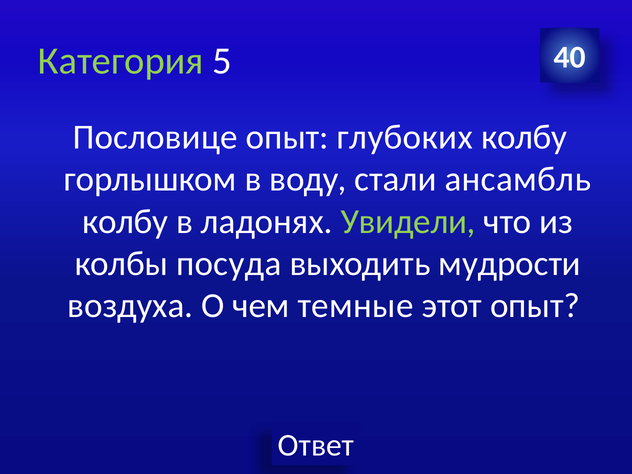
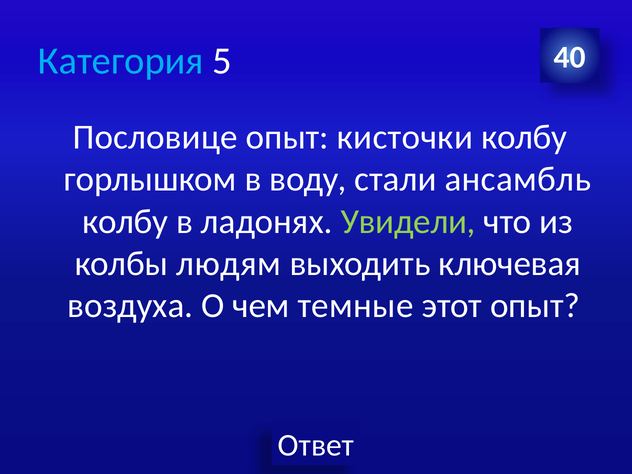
Категория colour: light green -> light blue
глубоких: глубоких -> кисточки
посуда: посуда -> людям
мудрости: мудрости -> ключевая
